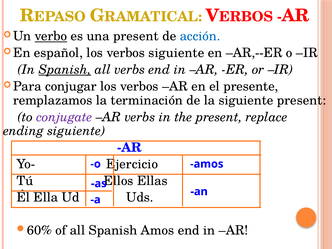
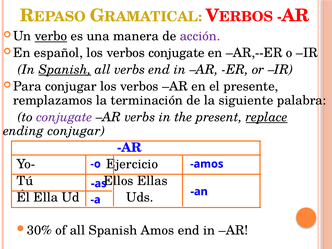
una present: present -> manera
acción colour: blue -> purple
verbos siguiente: siguiente -> conjugate
siguiente present: present -> palabra
replace underline: none -> present
ending siguiente: siguiente -> conjugar
60%: 60% -> 30%
